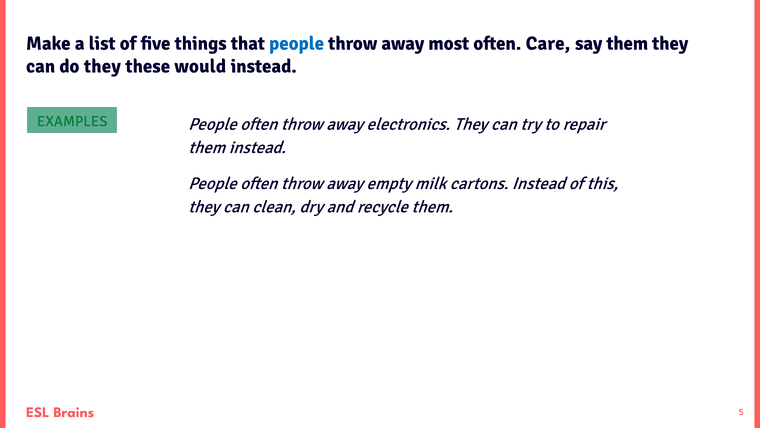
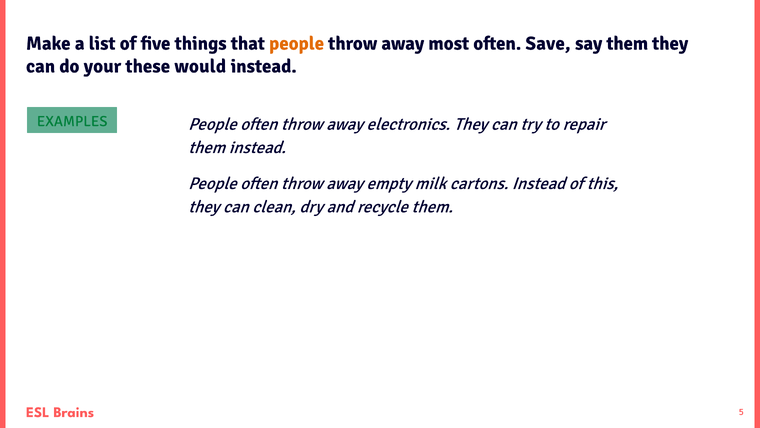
people at (297, 43) colour: blue -> orange
Care: Care -> Save
do they: they -> your
